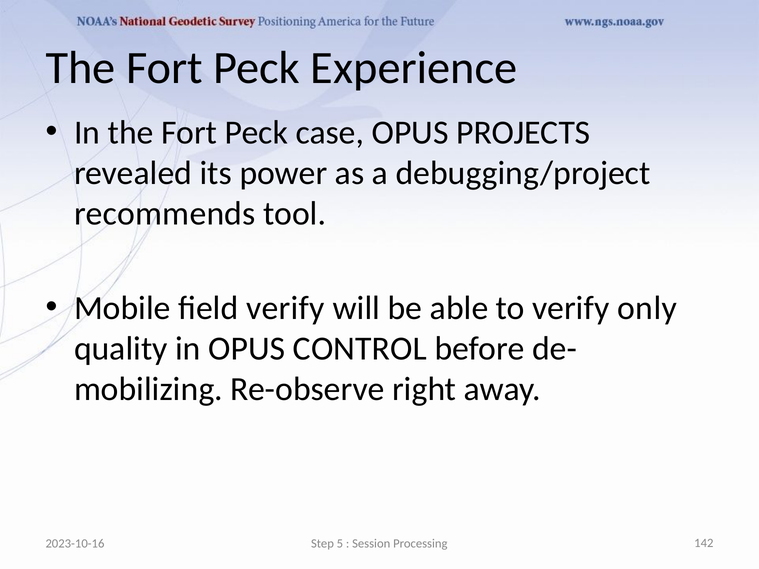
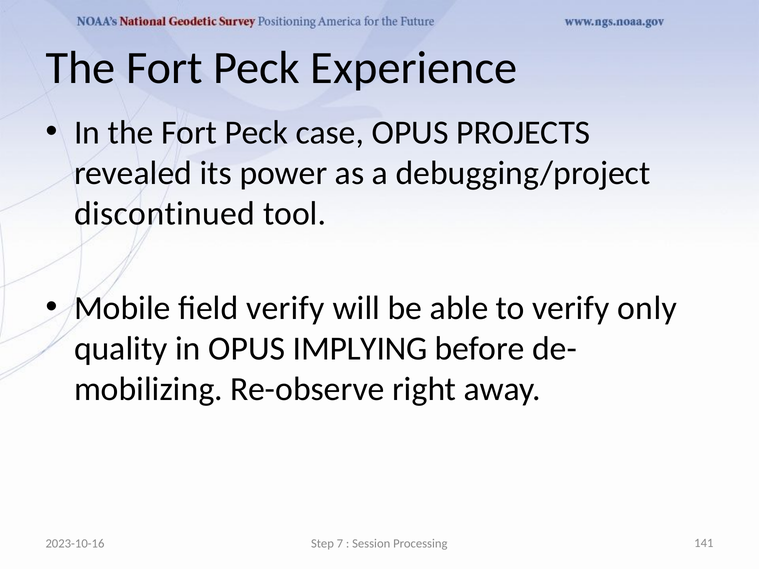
recommends: recommends -> discontinued
CONTROL: CONTROL -> IMPLYING
5: 5 -> 7
142: 142 -> 141
